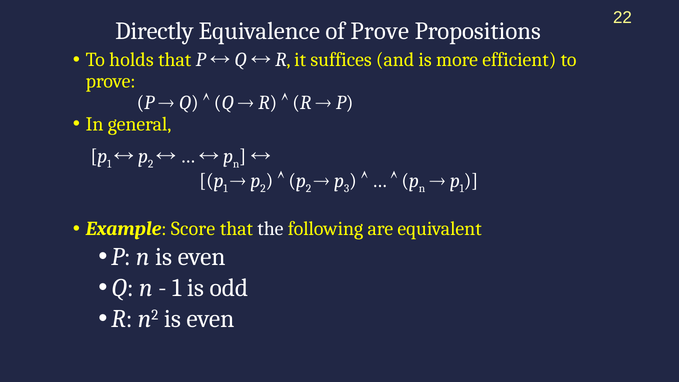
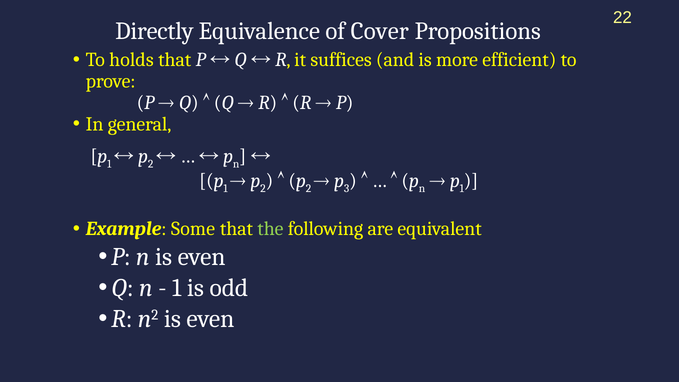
of Prove: Prove -> Cover
Score: Score -> Some
the colour: white -> light green
